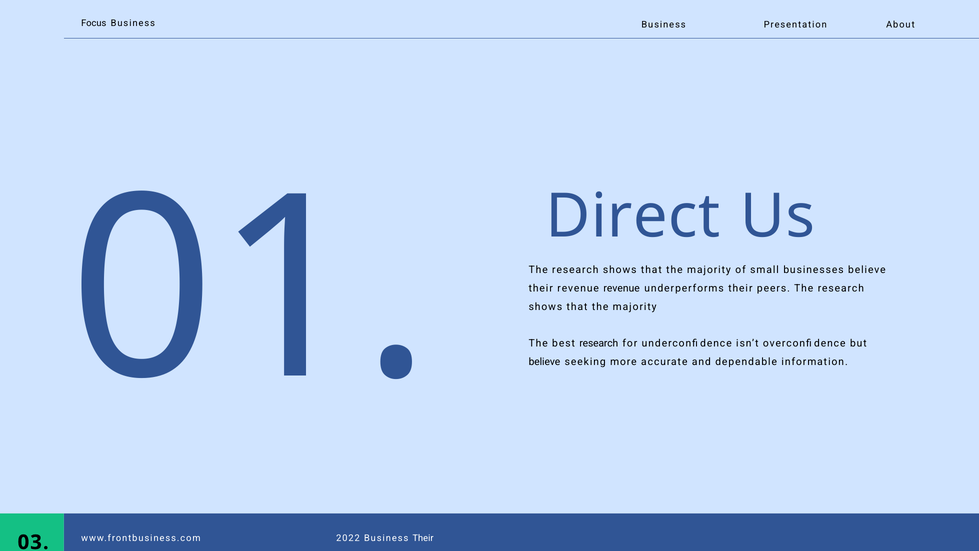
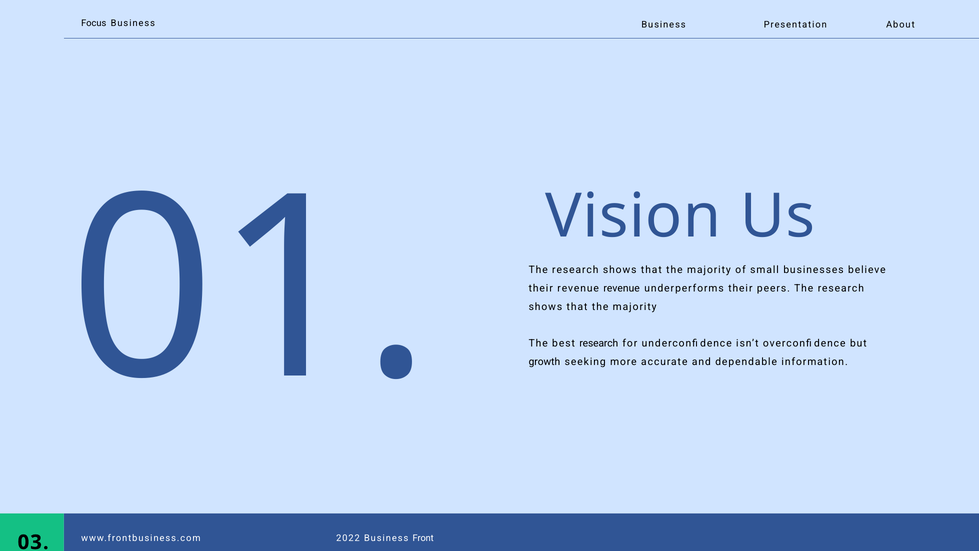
Direct: Direct -> Vision
believe at (544, 362): believe -> growth
Business Their: Their -> Front
